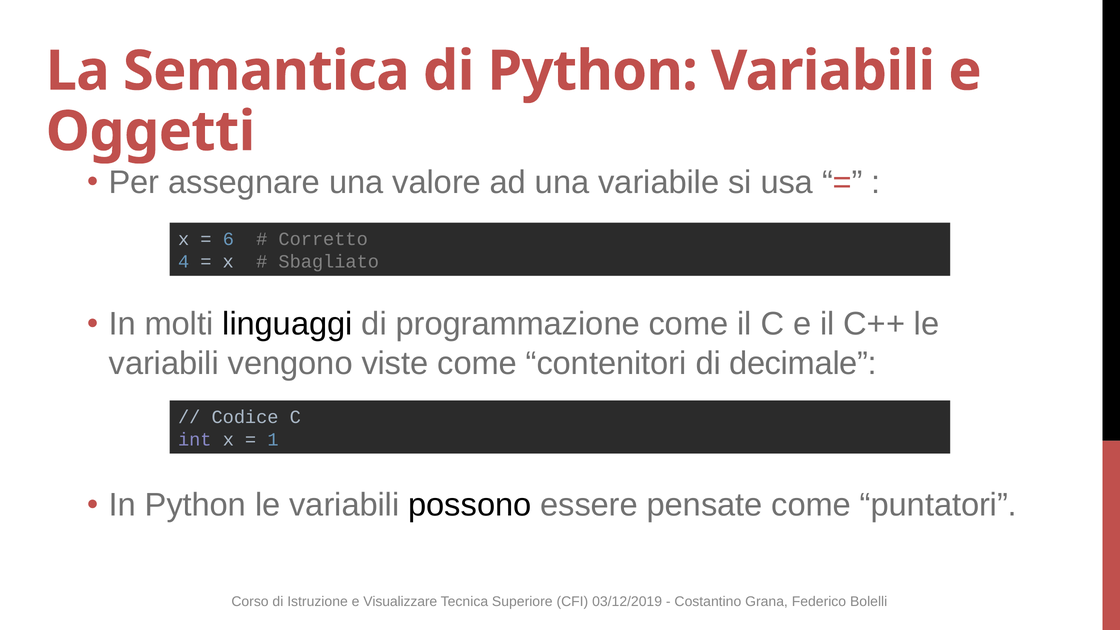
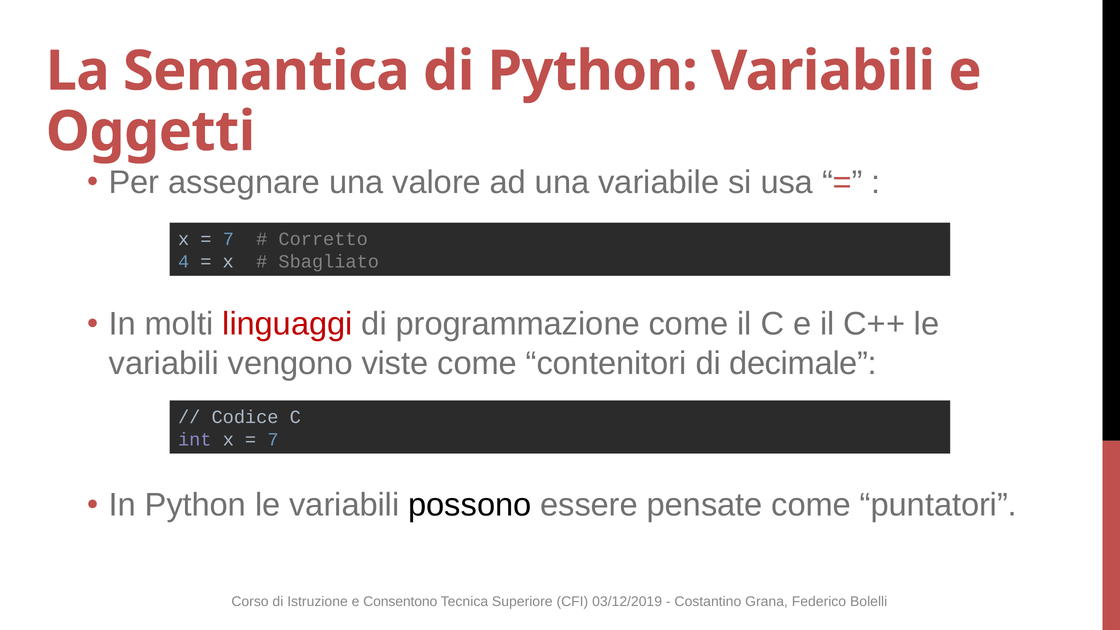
6 at (228, 239): 6 -> 7
linguaggi colour: black -> red
1 at (273, 440): 1 -> 7
Visualizzare: Visualizzare -> Consentono
